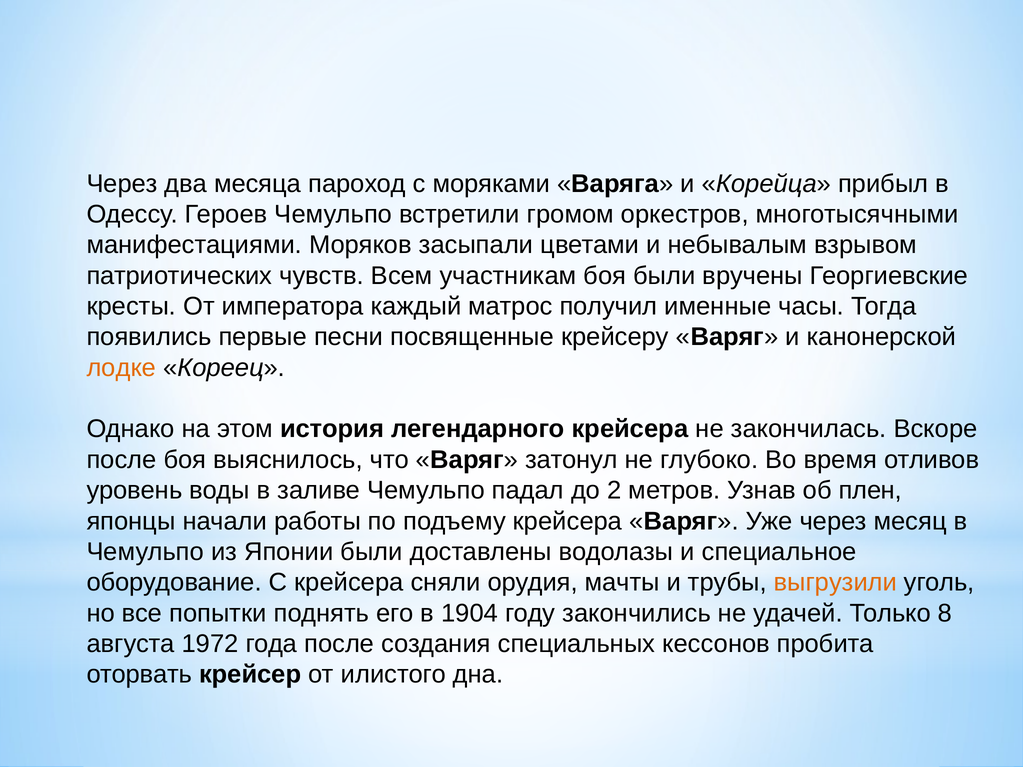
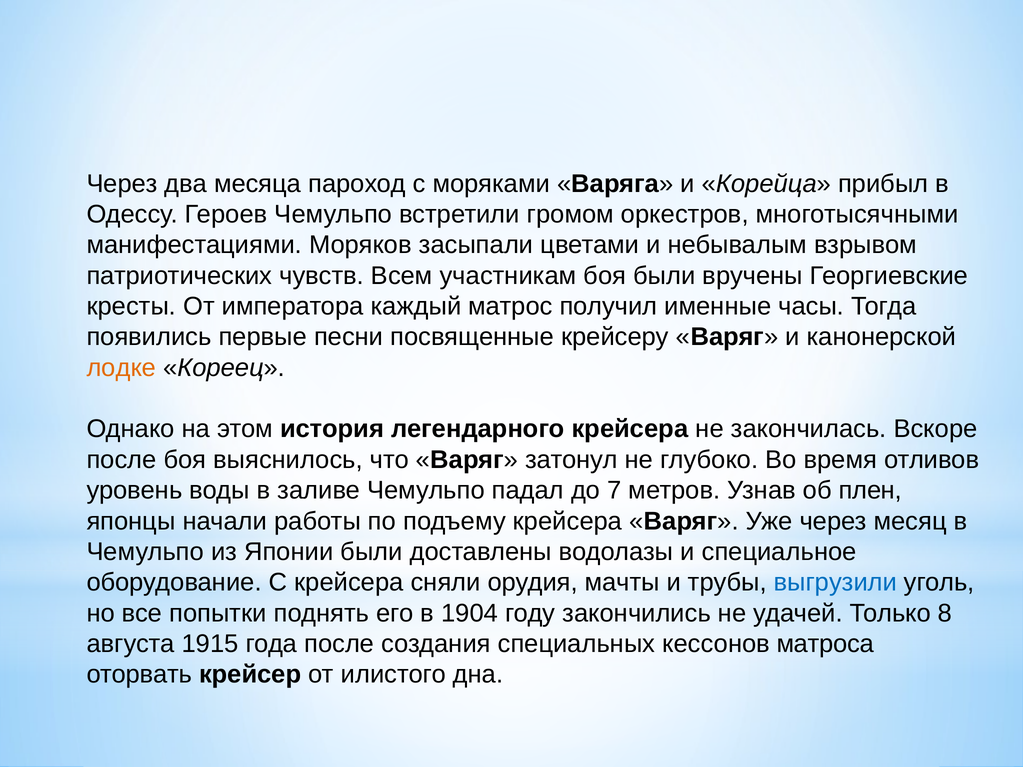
2: 2 -> 7
выгрузили colour: orange -> blue
1972: 1972 -> 1915
пробита: пробита -> матроса
